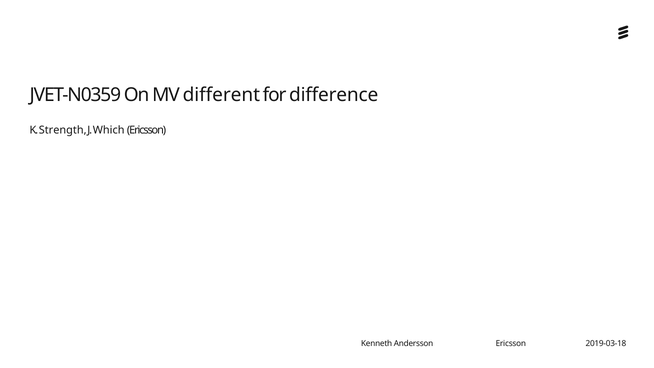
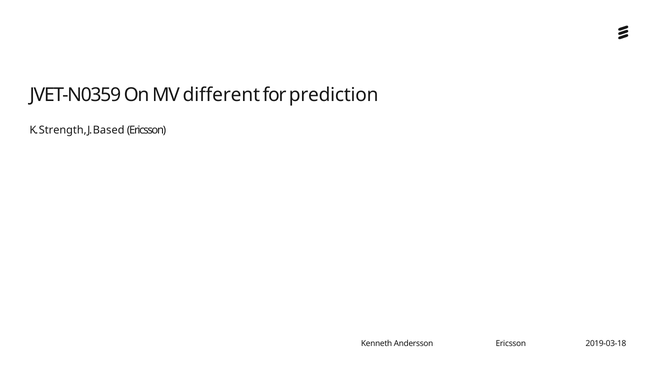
difference: difference -> prediction
Which: Which -> Based
